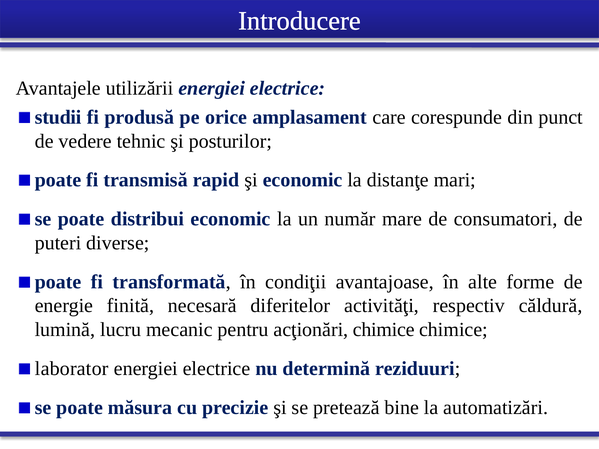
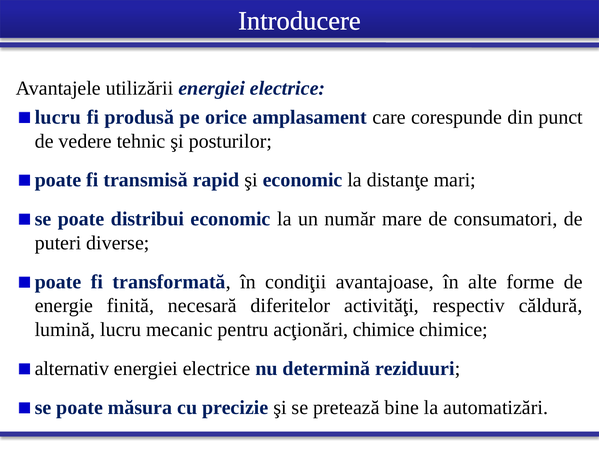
studii at (58, 117): studii -> lucru
laborator: laborator -> alternativ
